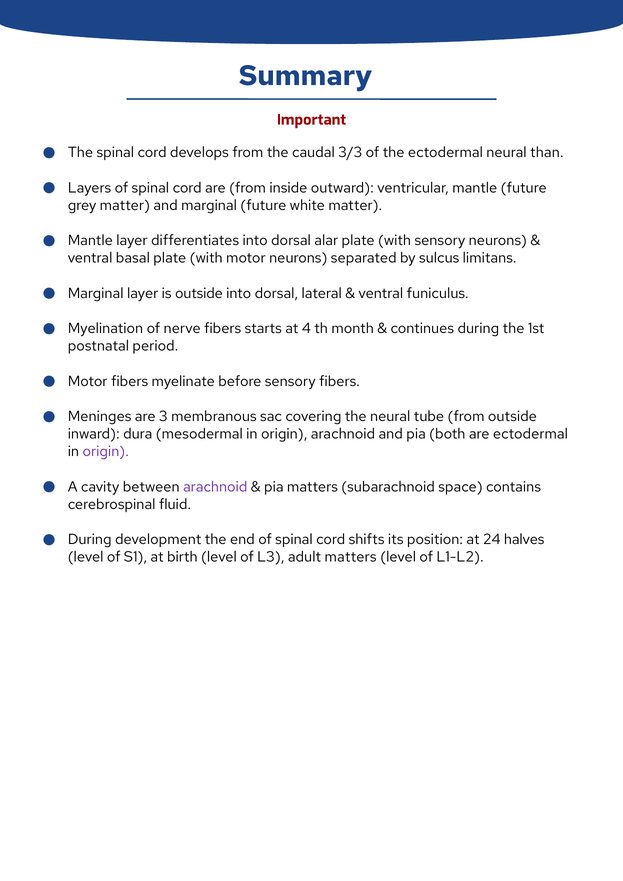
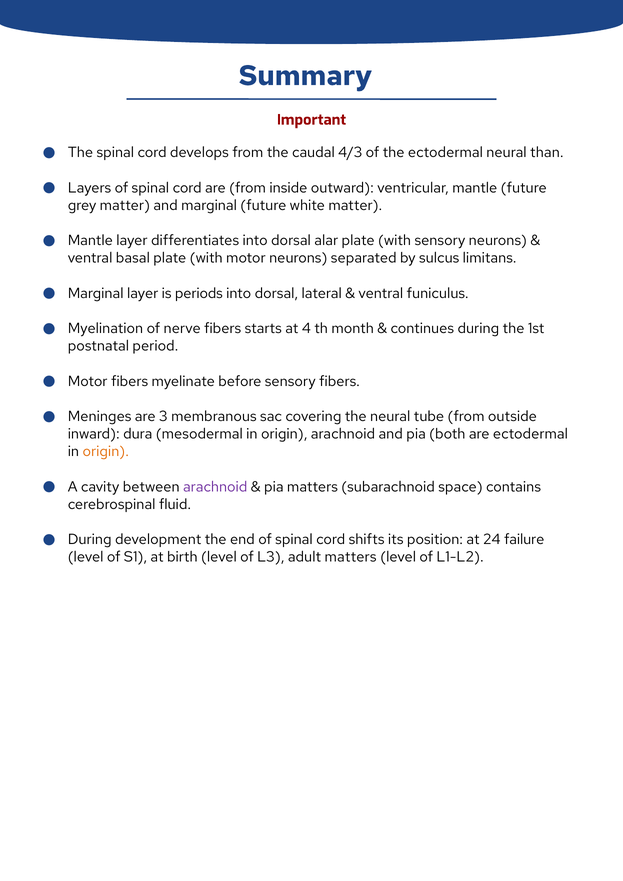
3/3: 3/3 -> 4/3
is outside: outside -> periods
origin at (106, 452) colour: purple -> orange
halves: halves -> failure
